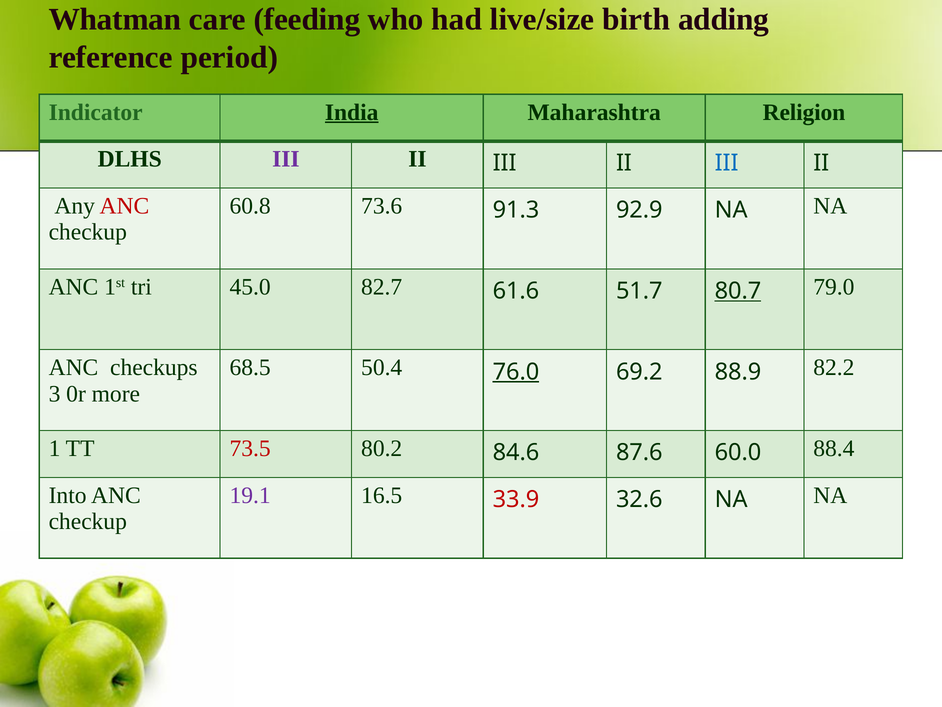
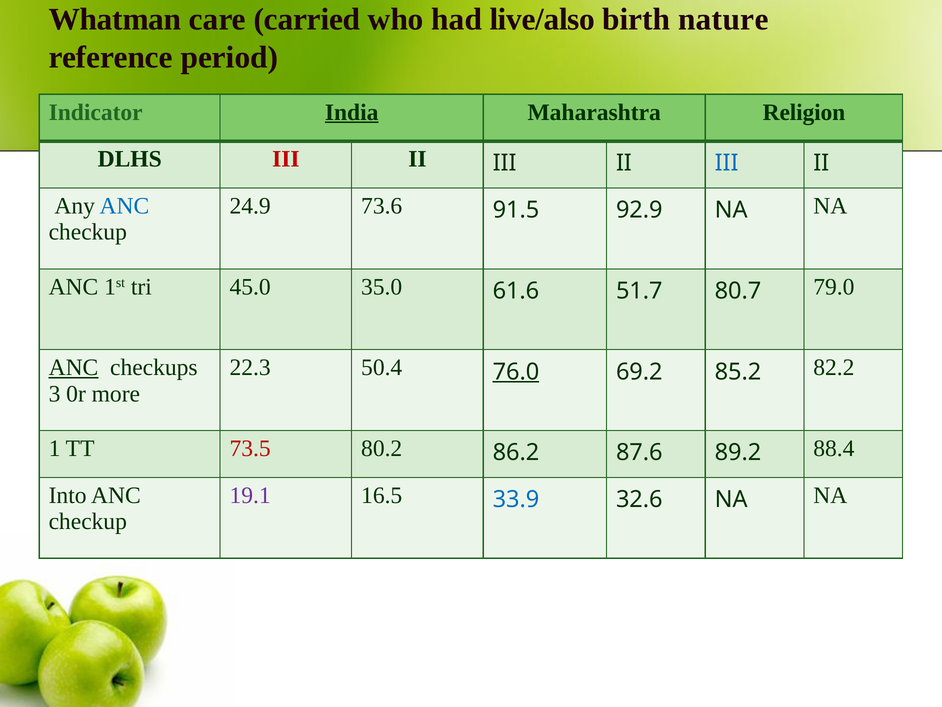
feeding: feeding -> carried
live/size: live/size -> live/also
adding: adding -> nature
III at (286, 159) colour: purple -> red
ANC at (124, 206) colour: red -> blue
60.8: 60.8 -> 24.9
91.3: 91.3 -> 91.5
82.7: 82.7 -> 35.0
80.7 underline: present -> none
ANC at (73, 367) underline: none -> present
68.5: 68.5 -> 22.3
88.9: 88.9 -> 85.2
84.6: 84.6 -> 86.2
60.0: 60.0 -> 89.2
33.9 colour: red -> blue
